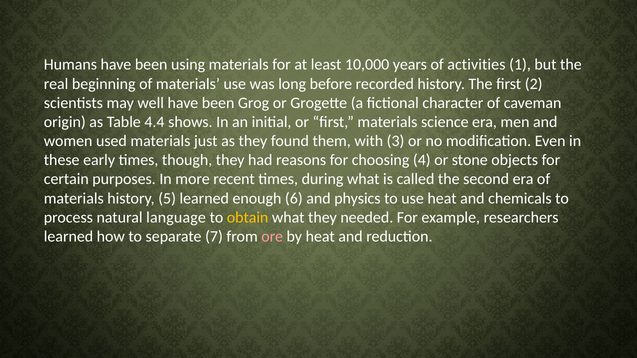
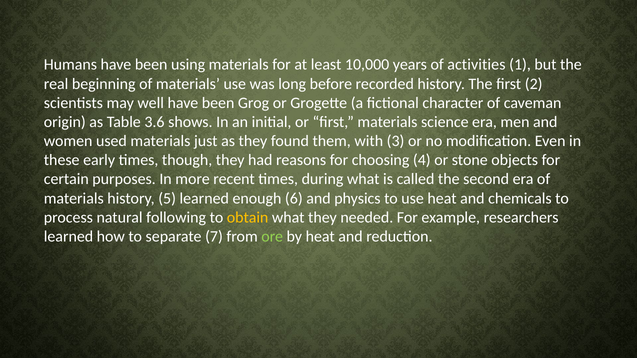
4.4: 4.4 -> 3.6
language: language -> following
ore colour: pink -> light green
